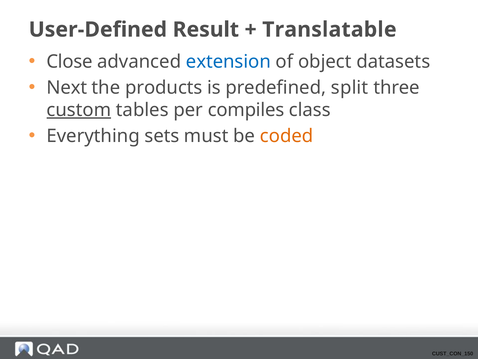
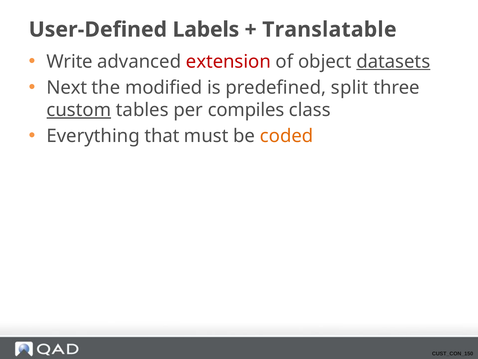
Result: Result -> Labels
Close: Close -> Write
extension colour: blue -> red
datasets underline: none -> present
products: products -> modified
sets: sets -> that
